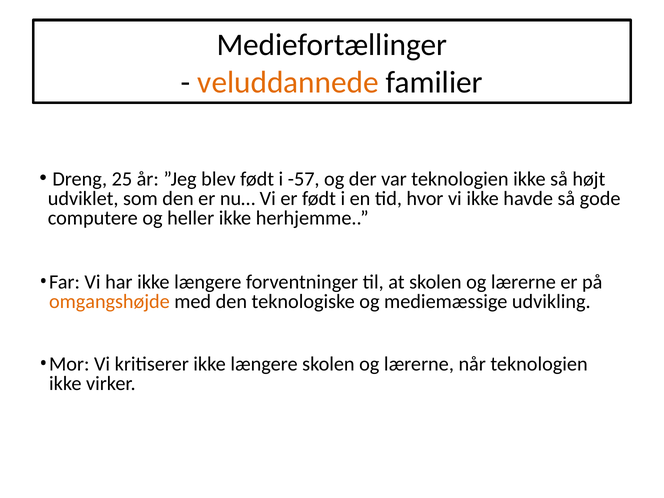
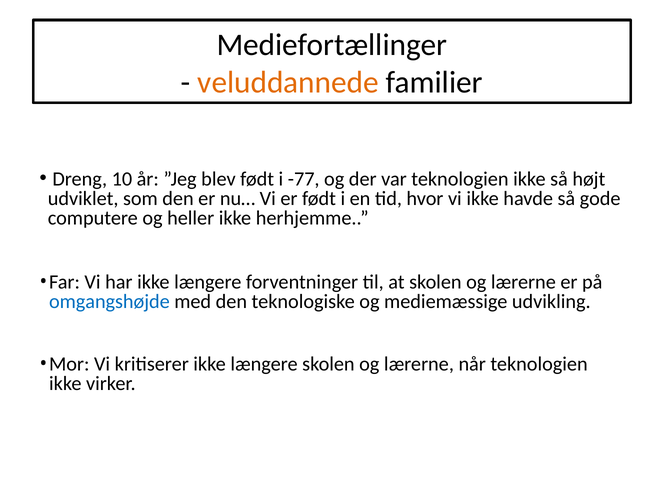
25: 25 -> 10
-57: -57 -> -77
omgangshøjde colour: orange -> blue
